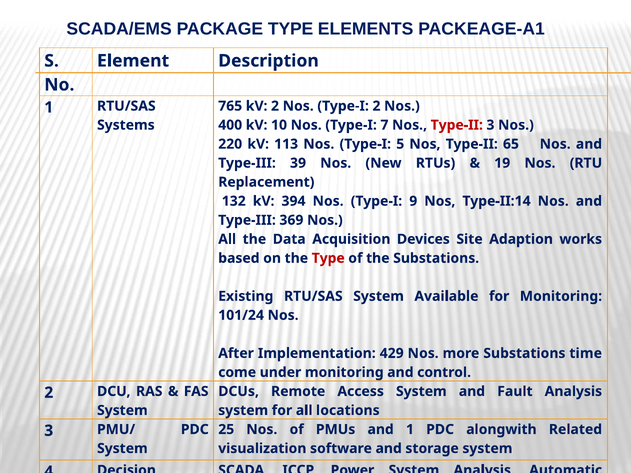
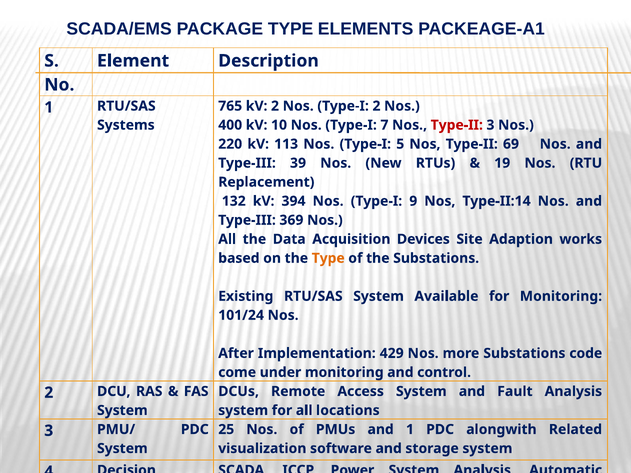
65: 65 -> 69
Type at (328, 258) colour: red -> orange
time: time -> code
